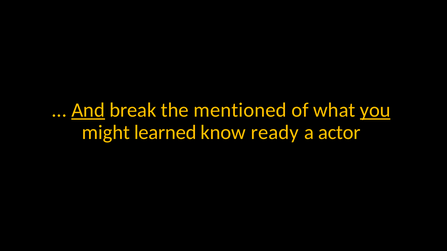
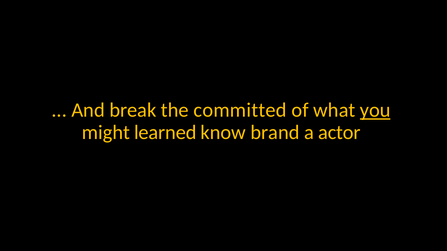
And underline: present -> none
mentioned: mentioned -> committed
ready: ready -> brand
